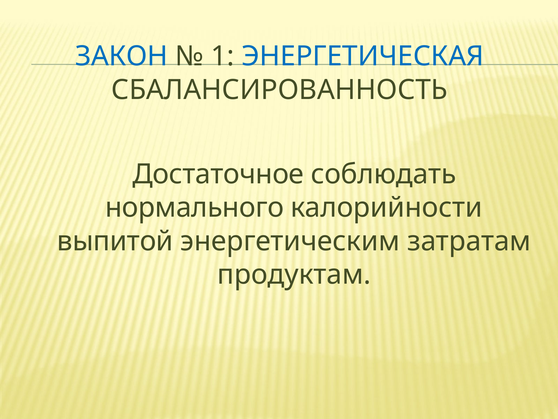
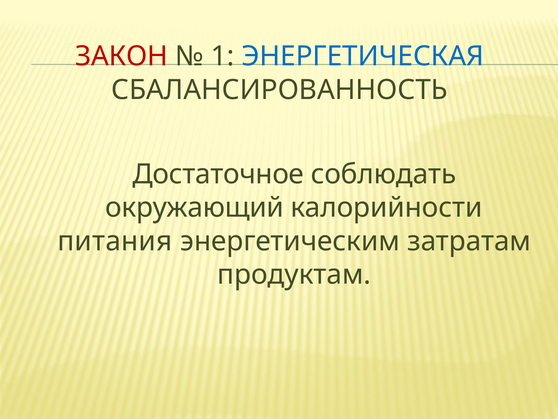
ЗАКОН colour: blue -> red
нормального: нормального -> окружающий
выпитой: выпитой -> питания
